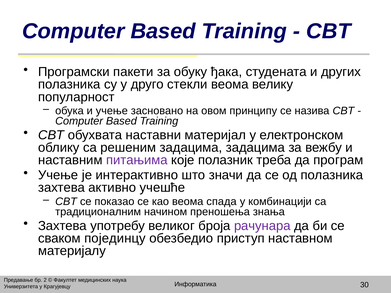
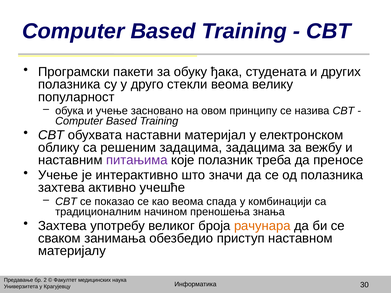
програм: програм -> преносе
рачунара colour: purple -> orange
појединцу: појединцу -> занимања
